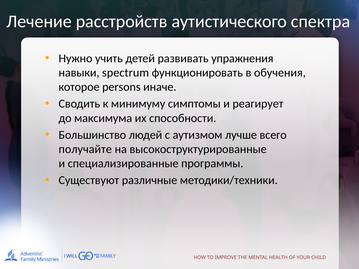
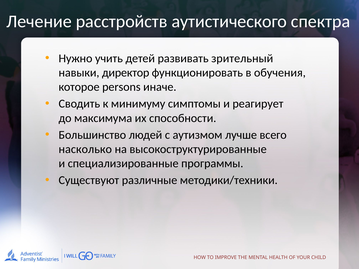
упражнения: упражнения -> зрительный
spectrum: spectrum -> директор
получайте: получайте -> насколько
